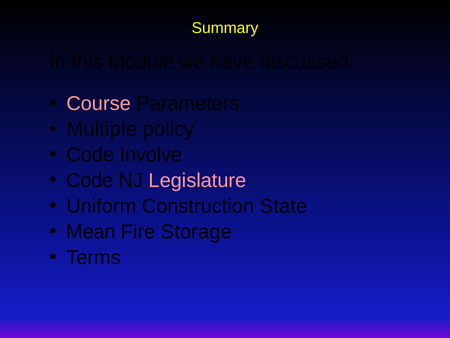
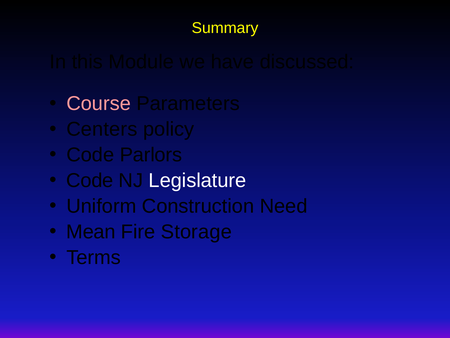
Multiple: Multiple -> Centers
Involve: Involve -> Parlors
Legislature colour: pink -> white
State: State -> Need
